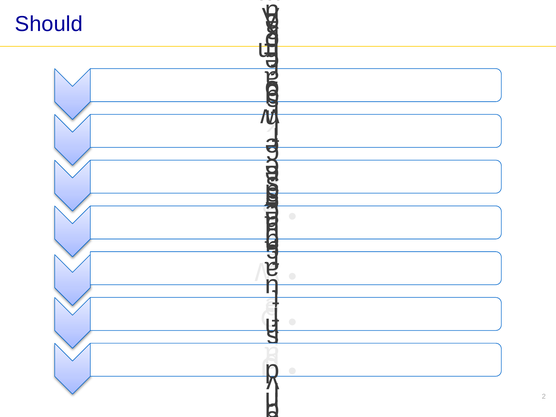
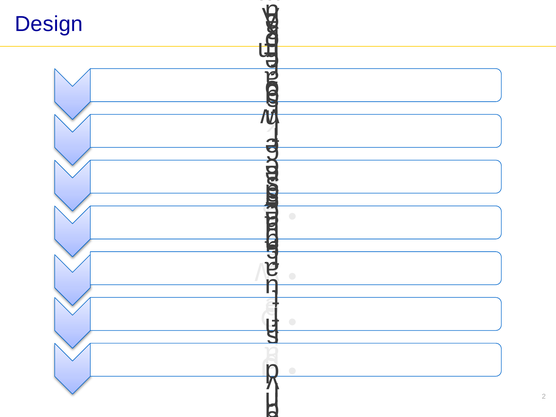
Should: Should -> Design
